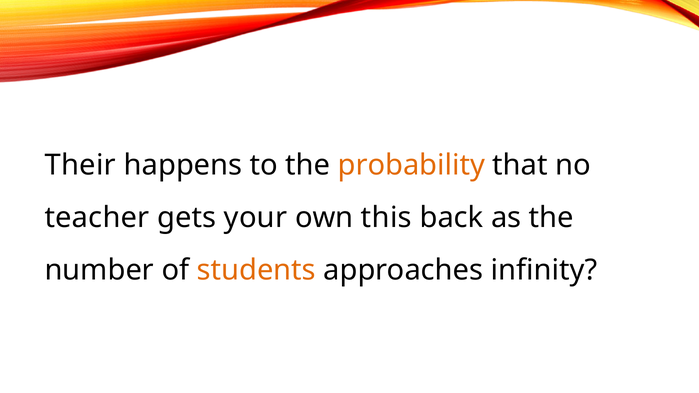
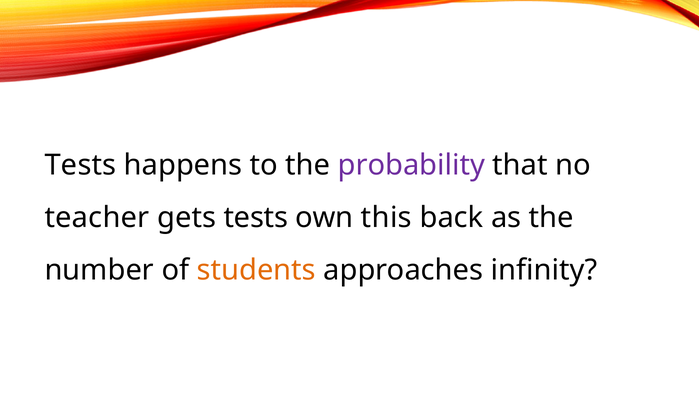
Their at (80, 165): Their -> Tests
probability colour: orange -> purple
gets your: your -> tests
